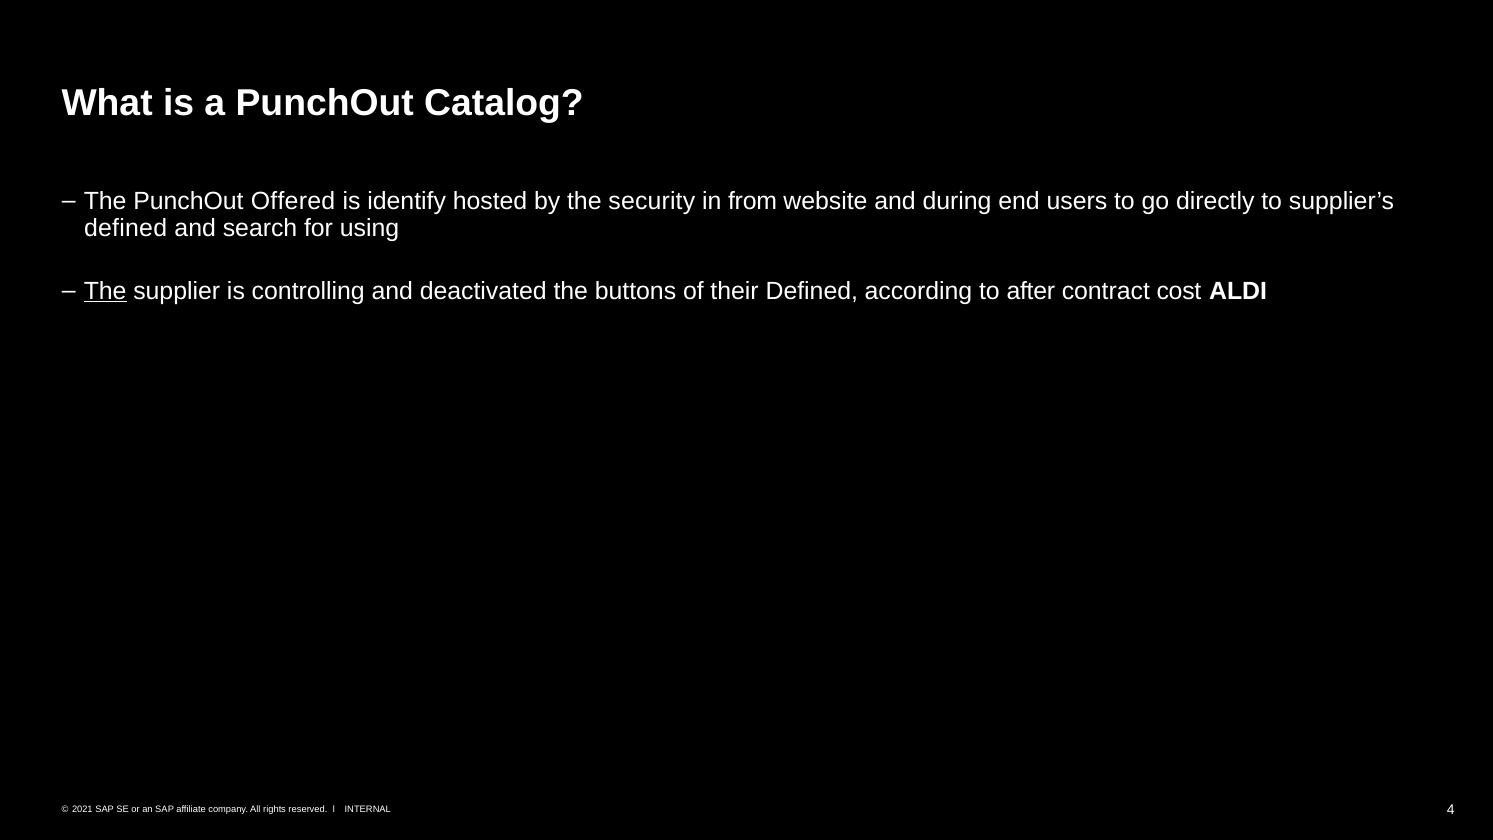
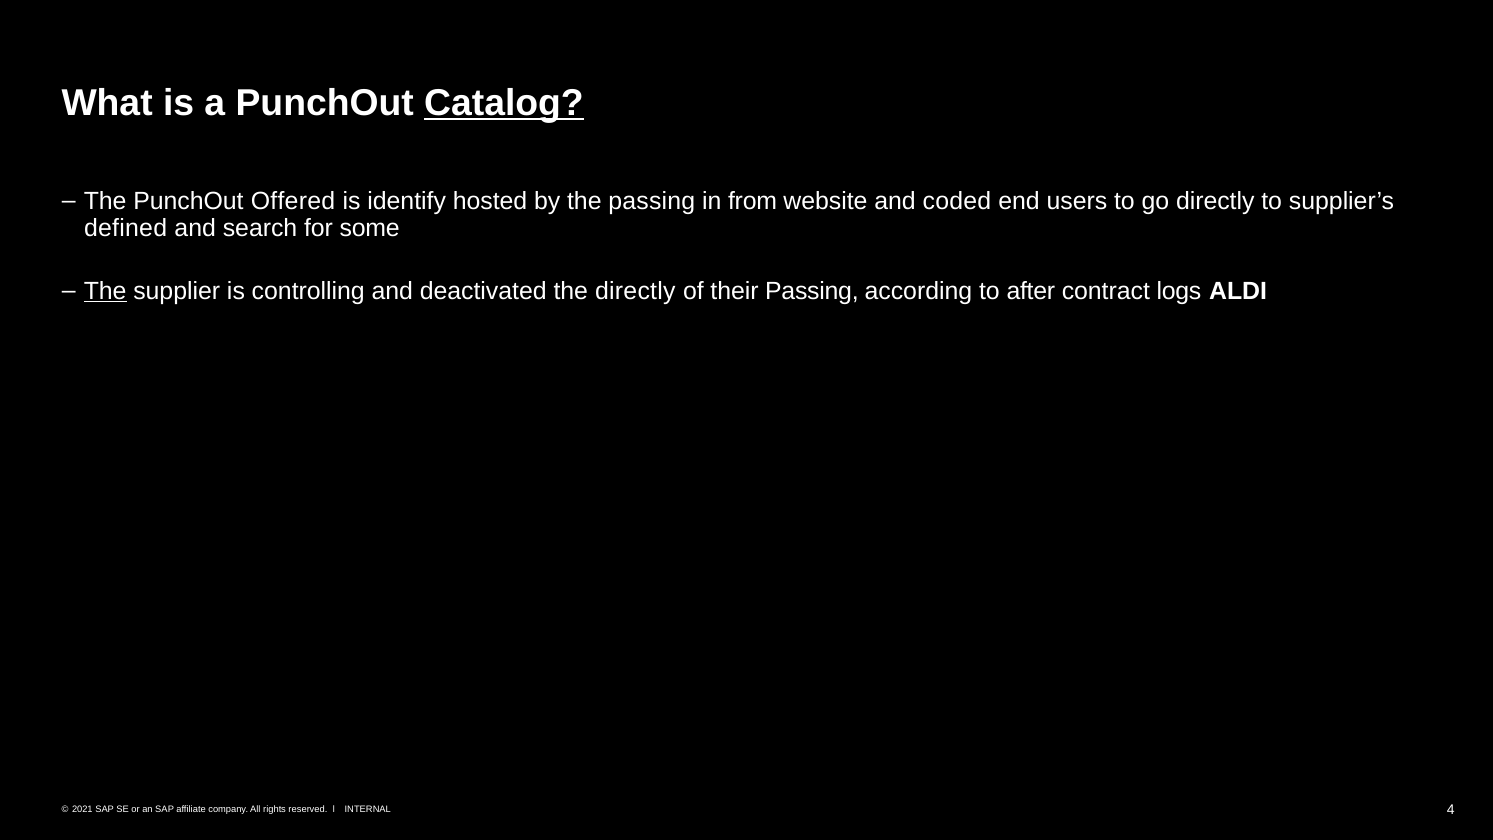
Catalog underline: none -> present
the security: security -> passing
during: during -> coded
using: using -> some
the buttons: buttons -> directly
their Defined: Defined -> Passing
cost: cost -> logs
